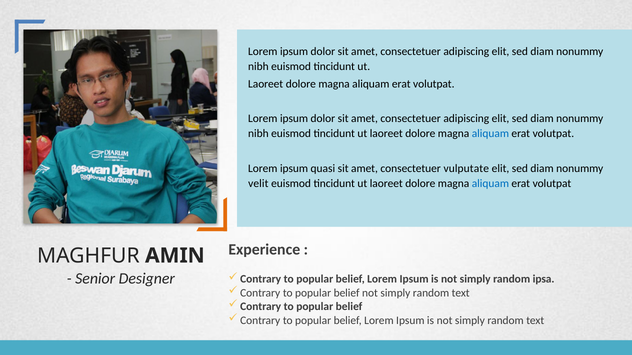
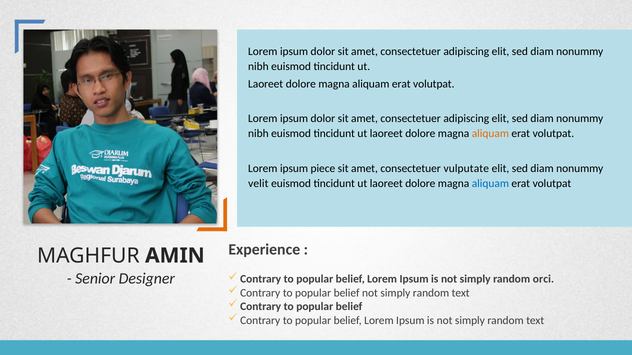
aliquam at (490, 134) colour: blue -> orange
quasi: quasi -> piece
ipsa: ipsa -> orci
